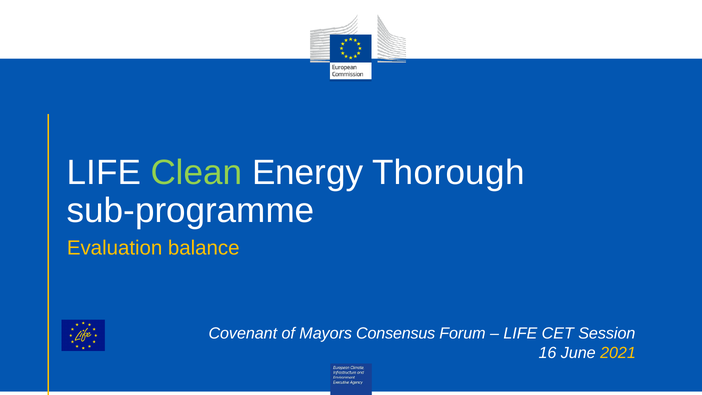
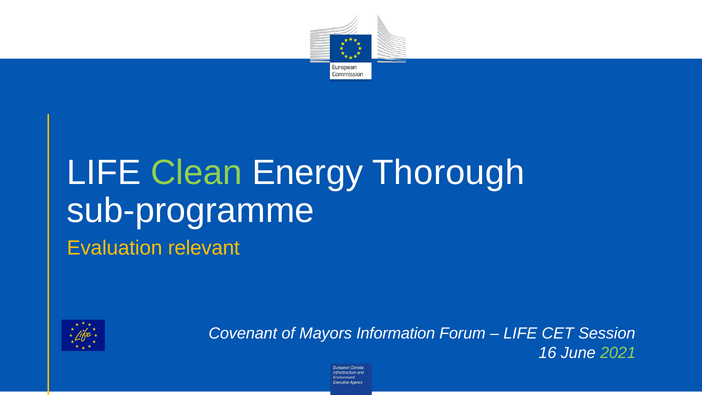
balance: balance -> relevant
Consensus: Consensus -> Information
2021 colour: yellow -> light green
